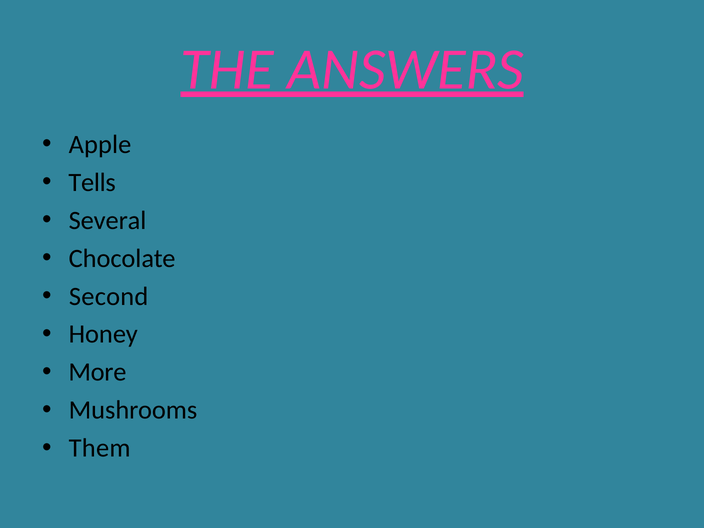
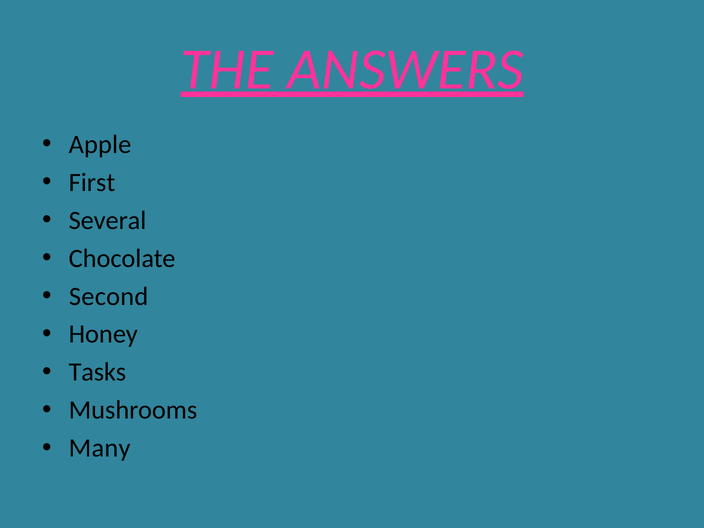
Tells: Tells -> First
More: More -> Tasks
Them: Them -> Many
